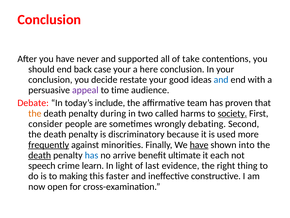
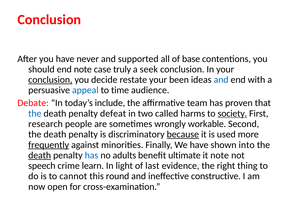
take: take -> base
end back: back -> note
case your: your -> truly
here: here -> seek
conclusion at (50, 80) underline: none -> present
good: good -> been
appeal colour: purple -> blue
the at (35, 113) colour: orange -> blue
during: during -> defeat
consider: consider -> research
debating: debating -> workable
because underline: none -> present
have at (199, 144) underline: present -> none
arrive: arrive -> adults
it each: each -> note
making: making -> cannot
faster: faster -> round
